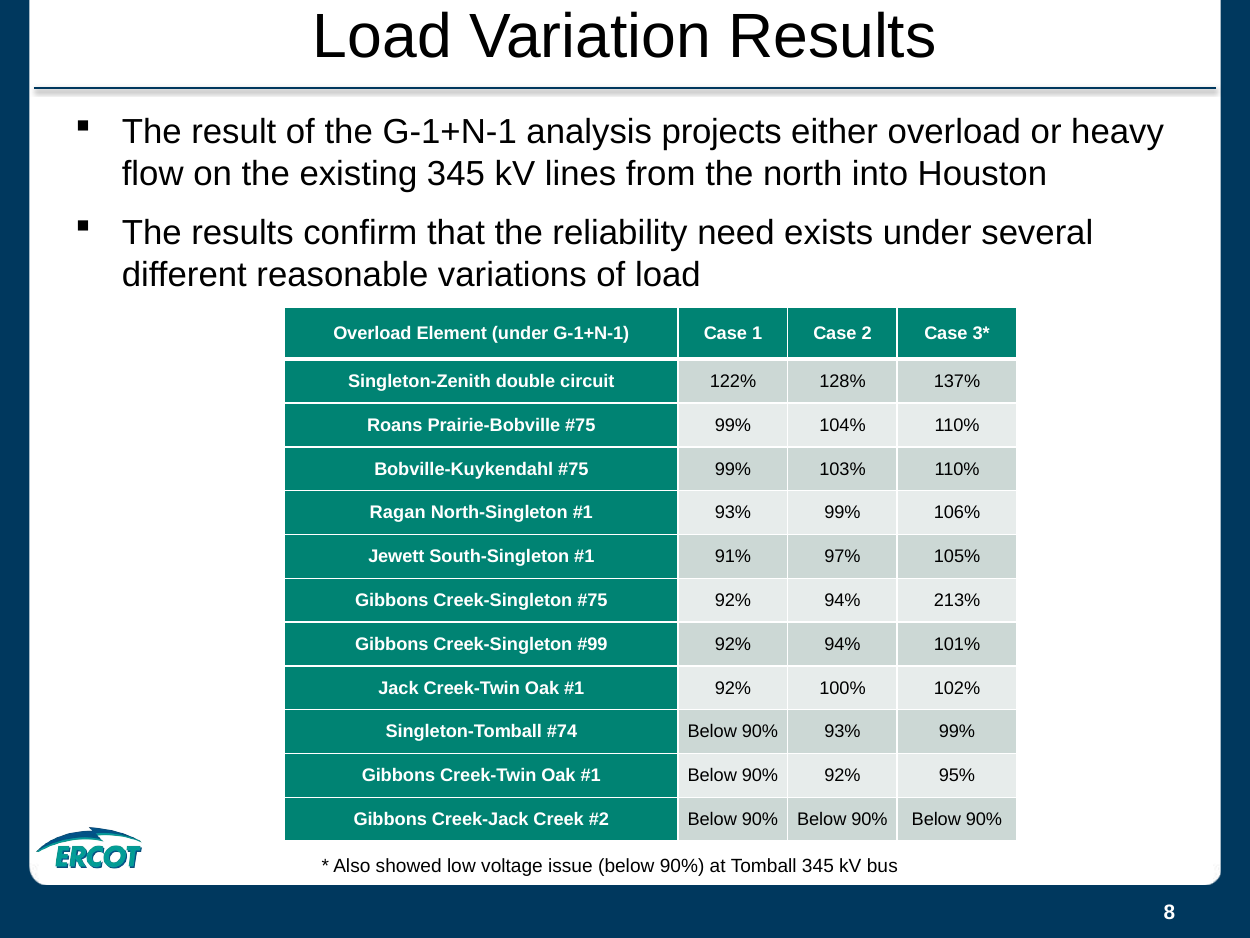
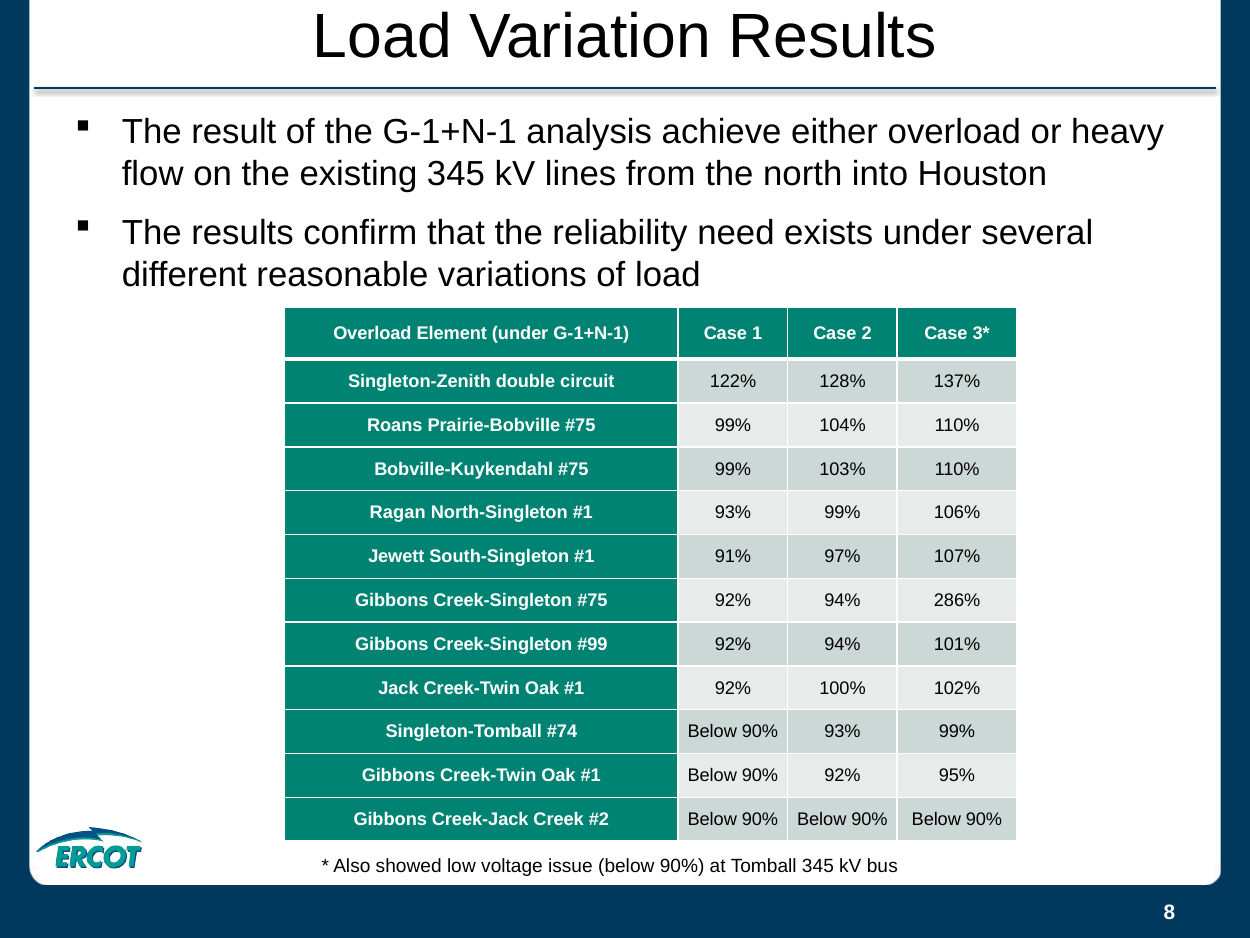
projects: projects -> achieve
105%: 105% -> 107%
213%: 213% -> 286%
